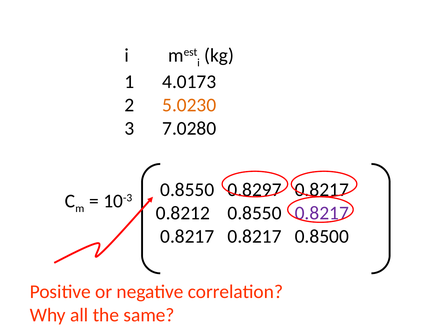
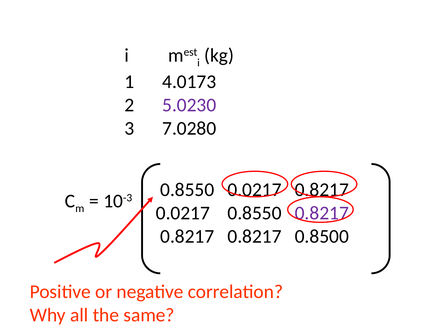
5.0230 colour: orange -> purple
0.8550 0.8297: 0.8297 -> 0.0217
0.8212 at (183, 213): 0.8212 -> 0.0217
